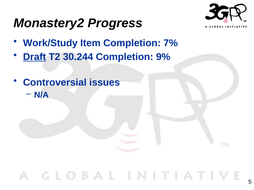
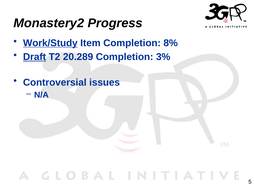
Work/Study underline: none -> present
7%: 7% -> 8%
30.244: 30.244 -> 20.289
9%: 9% -> 3%
